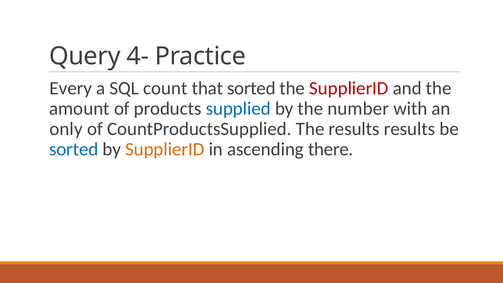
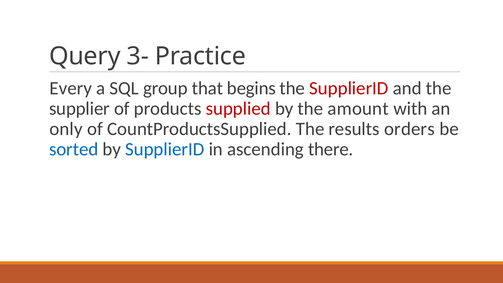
4-: 4- -> 3-
count: count -> group
that sorted: sorted -> begins
amount: amount -> supplier
supplied colour: blue -> red
number: number -> amount
results results: results -> orders
SupplierID at (165, 149) colour: orange -> blue
